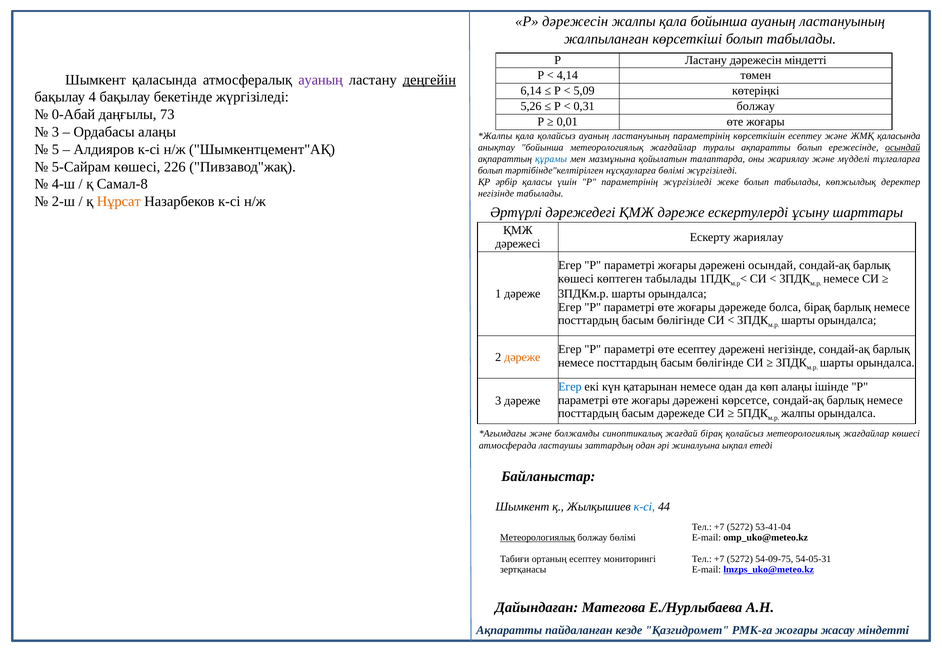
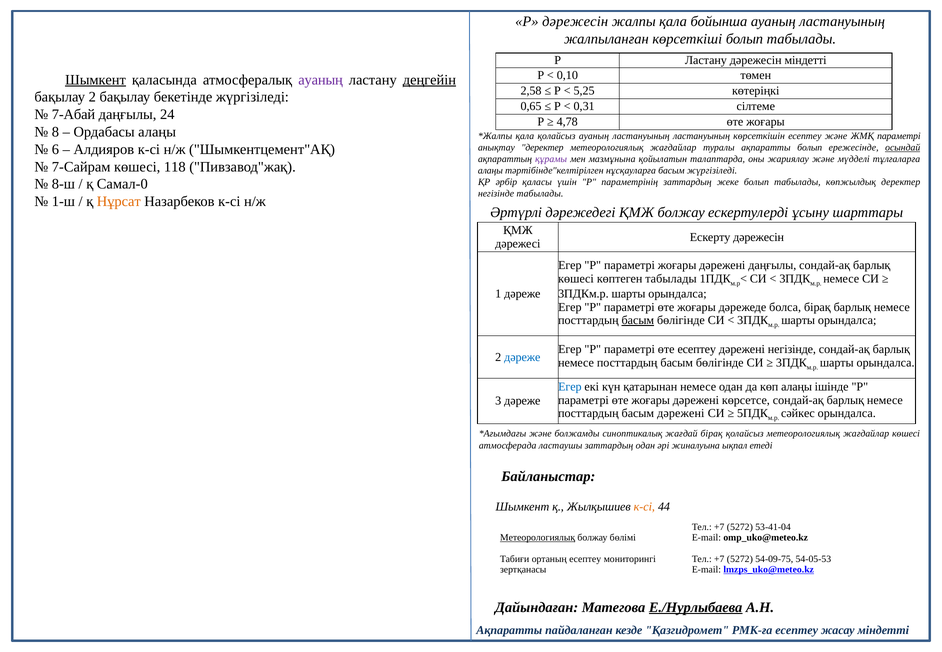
4,14: 4,14 -> 0,10
Шымкент at (96, 80) underline: none -> present
6,14: 6,14 -> 2,58
5,09: 5,09 -> 5,25
бақылау 4: 4 -> 2
5,26: 5,26 -> 0,65
0,31 болжау: болжау -> сілтеме
0-Абай: 0-Абай -> 7-Абай
73: 73 -> 24
0,01: 0,01 -> 4,78
3 at (55, 132): 3 -> 8
ластануының параметрінің: параметрінің -> ластануының
ЖМҚ қаласында: қаласында -> параметрі
5: 5 -> 6
анықтау бойынша: бойынша -> деректер
құрамы colour: blue -> purple
5-Сайрам: 5-Сайрам -> 7-Сайрам
226: 226 -> 118
болып at (490, 171): болып -> алаңы
нұсқауларға бөлімі: бөлімі -> басым
4-ш: 4-ш -> 8-ш
Самал-8: Самал-8 -> Самал-0
параметрінің жүргізіледі: жүргізіледі -> заттардың
2-ш: 2-ш -> 1-ш
ҚМЖ дәреже: дәреже -> болжау
Ескерту жариялау: жариялау -> дәрежесін
дәрежені осындай: осындай -> даңғылы
басым at (638, 320) underline: none -> present
дәреже at (522, 357) colour: orange -> blue
басым дәрежеде: дәрежеде -> дәрежені
жалпы at (798, 413): жалпы -> сәйкес
к-сі at (644, 507) colour: blue -> orange
54-05-31: 54-05-31 -> 54-05-53
Е./Нурлыбаева underline: none -> present
РМК-ға жоғары: жоғары -> есептеу
